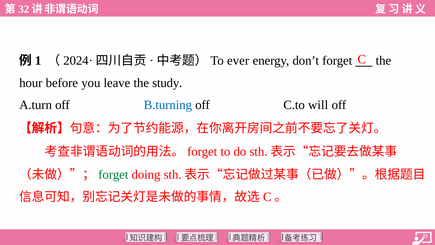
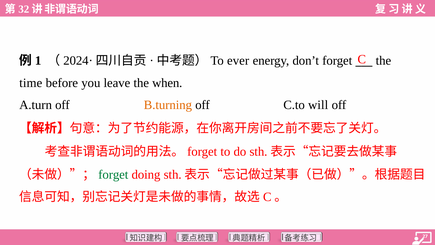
hour: hour -> time
study: study -> when
B.turning colour: blue -> orange
